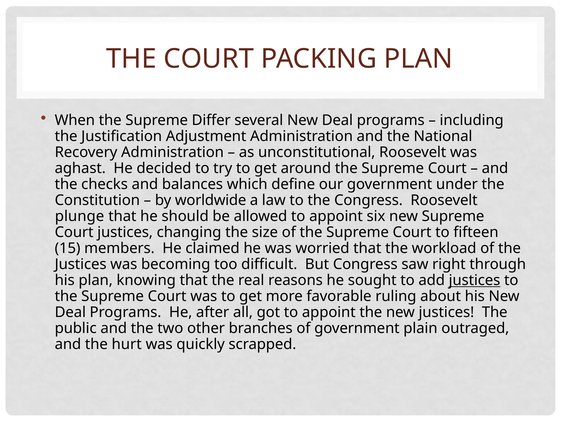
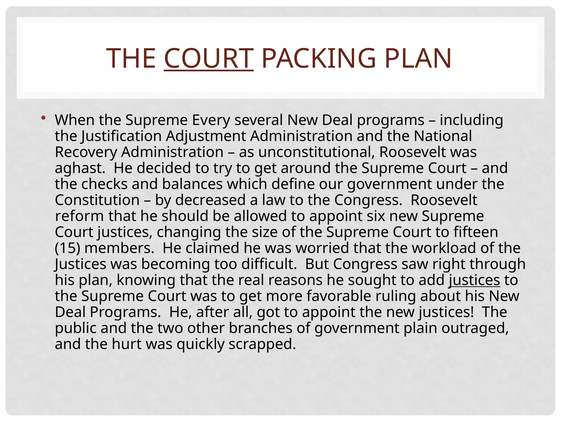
COURT at (209, 59) underline: none -> present
Differ: Differ -> Every
worldwide: worldwide -> decreased
plunge: plunge -> reform
